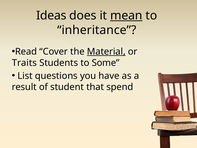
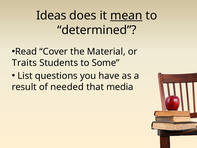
inheritance: inheritance -> determined
Material underline: present -> none
student: student -> needed
spend: spend -> media
